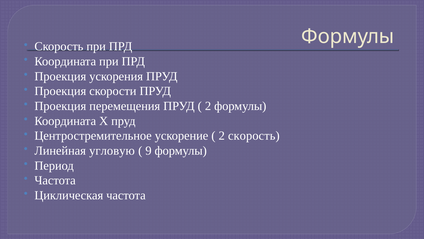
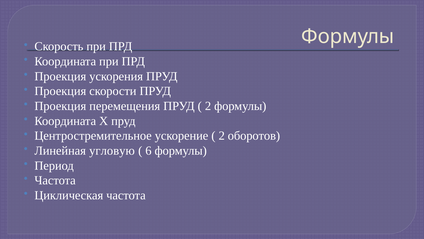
2 скорость: скорость -> оборотов
9: 9 -> 6
